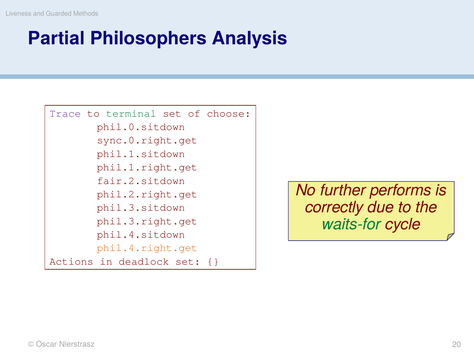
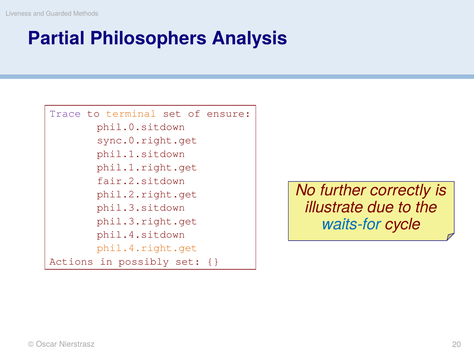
terminal colour: green -> orange
choose: choose -> ensure
performs: performs -> correctly
correctly: correctly -> illustrate
waits-for colour: green -> blue
deadlock: deadlock -> possibly
